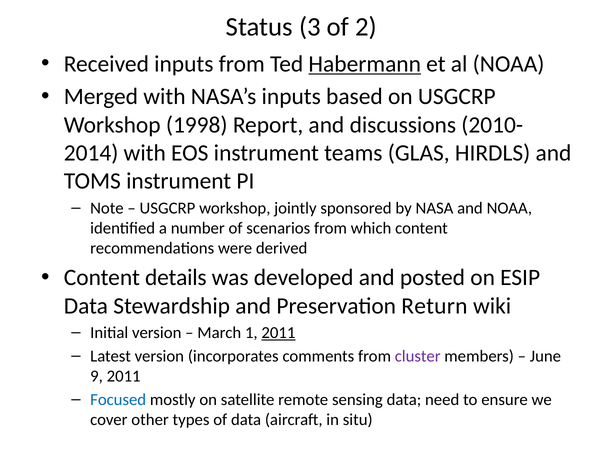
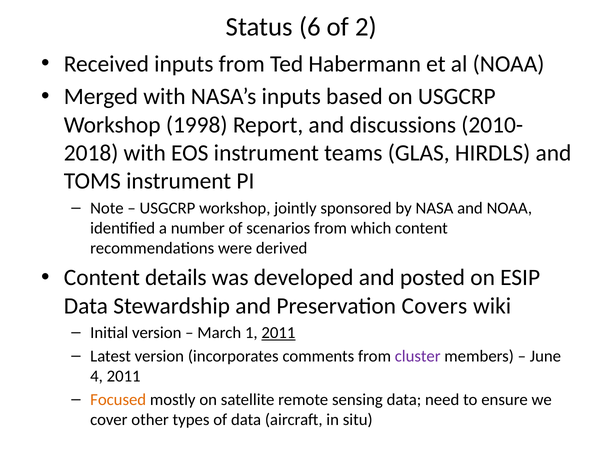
3: 3 -> 6
Habermann underline: present -> none
2014: 2014 -> 2018
Return: Return -> Covers
9: 9 -> 4
Focused colour: blue -> orange
